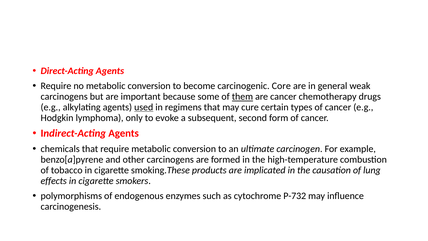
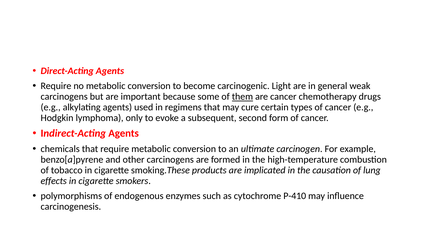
Core: Core -> Light
used underline: present -> none
P-732: P-732 -> P-410
